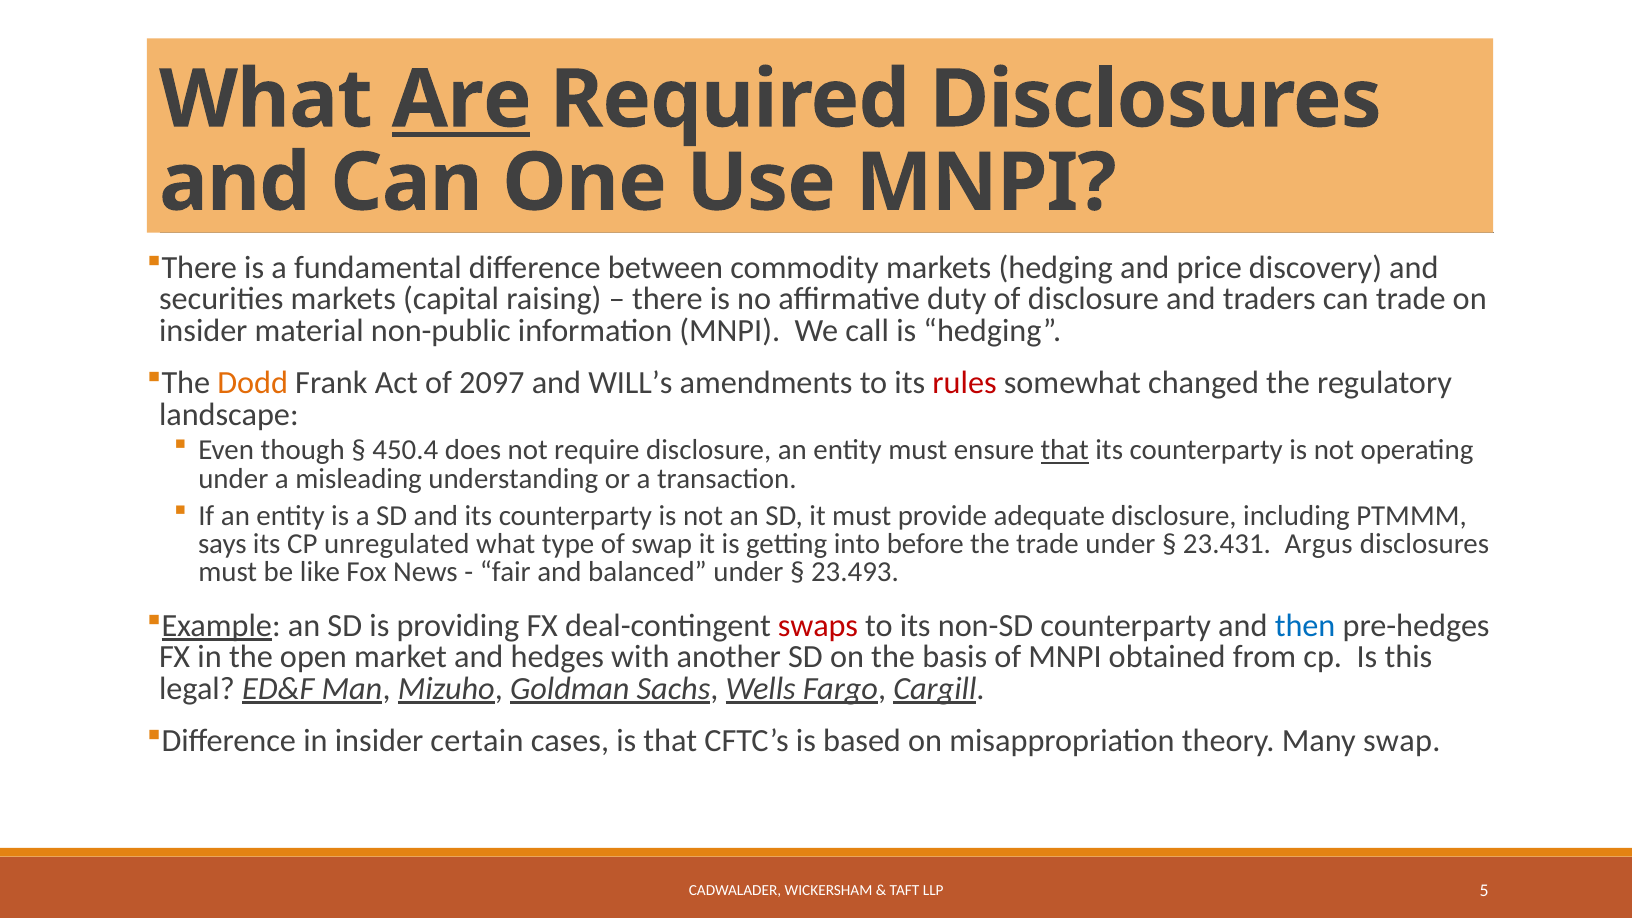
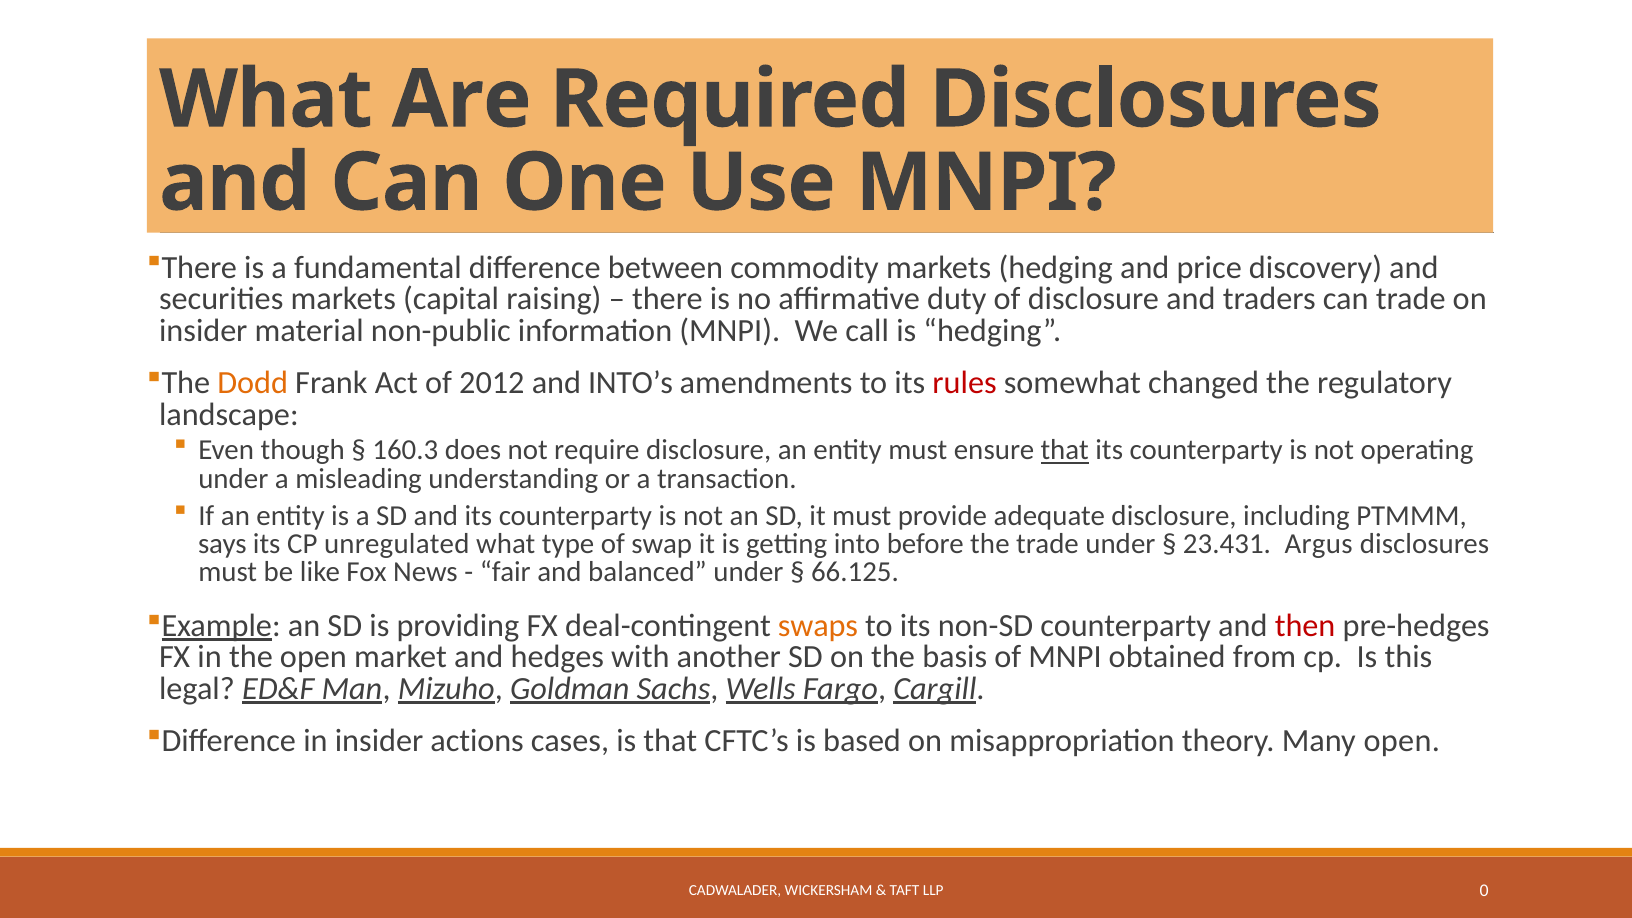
Are underline: present -> none
2097: 2097 -> 2012
WILL’s: WILL’s -> INTO’s
450.4: 450.4 -> 160.3
23.493: 23.493 -> 66.125
swaps colour: red -> orange
then colour: blue -> red
certain: certain -> actions
Many swap: swap -> open
5: 5 -> 0
